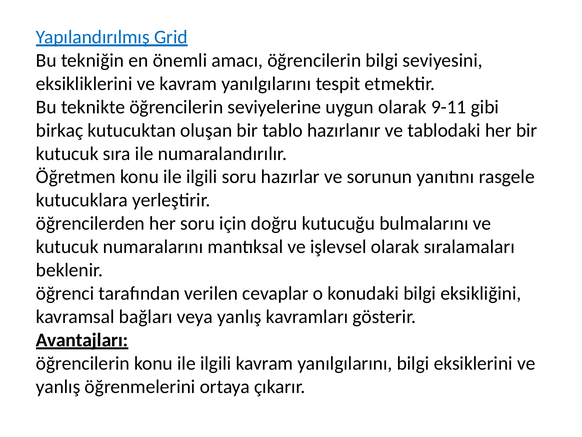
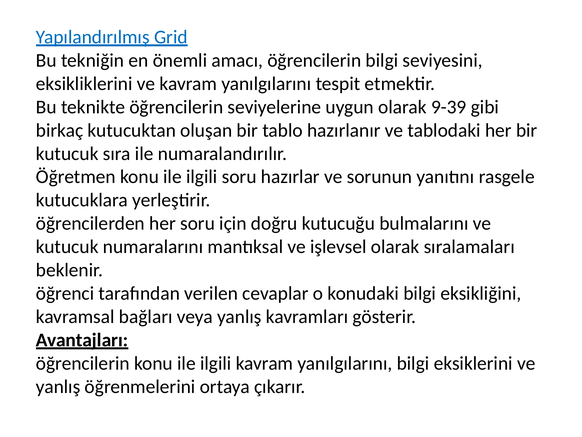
9-11: 9-11 -> 9-39
